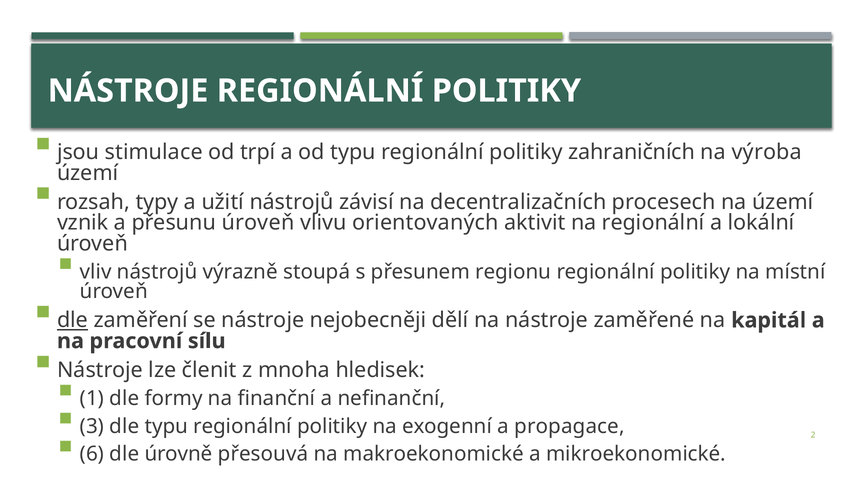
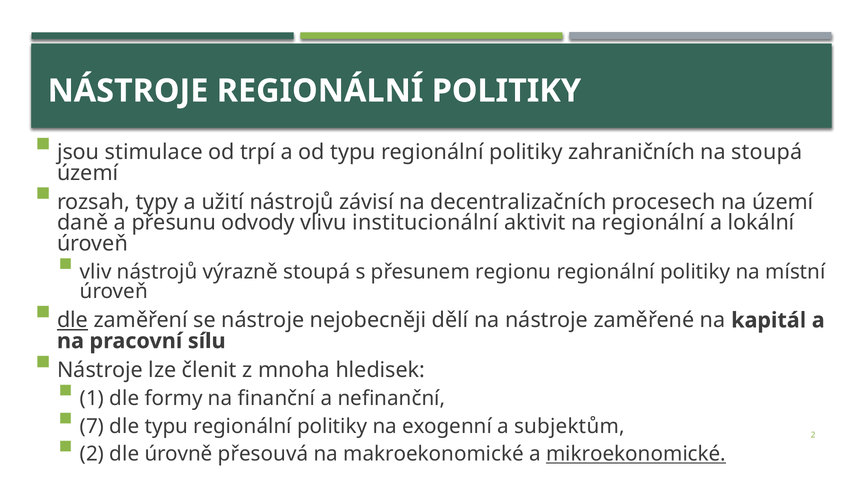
na výroba: výroba -> stoupá
vznik: vznik -> daně
přesunu úroveň: úroveň -> odvody
orientovaných: orientovaných -> institucionální
3: 3 -> 7
propagace: propagace -> subjektům
6 at (92, 454): 6 -> 2
mikroekonomické underline: none -> present
